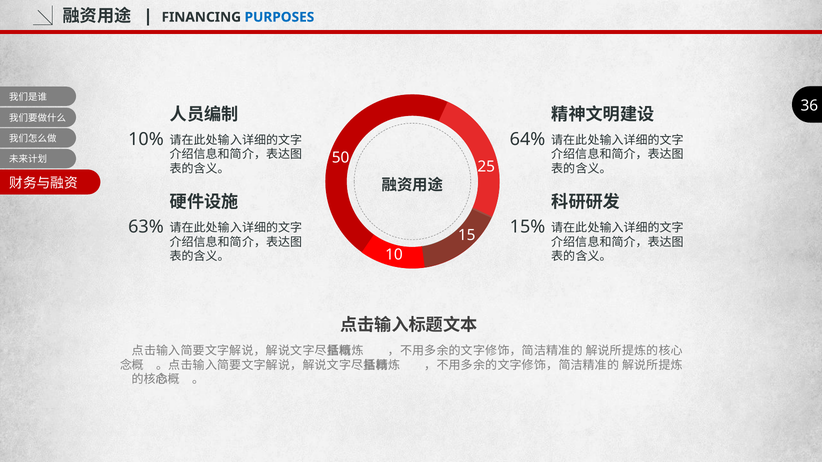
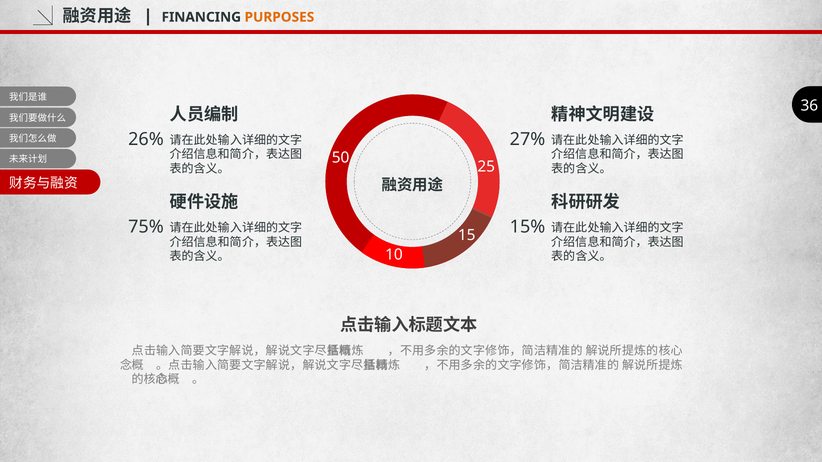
PURPOSES colour: blue -> orange
10%: 10% -> 26%
64%: 64% -> 27%
63%: 63% -> 75%
